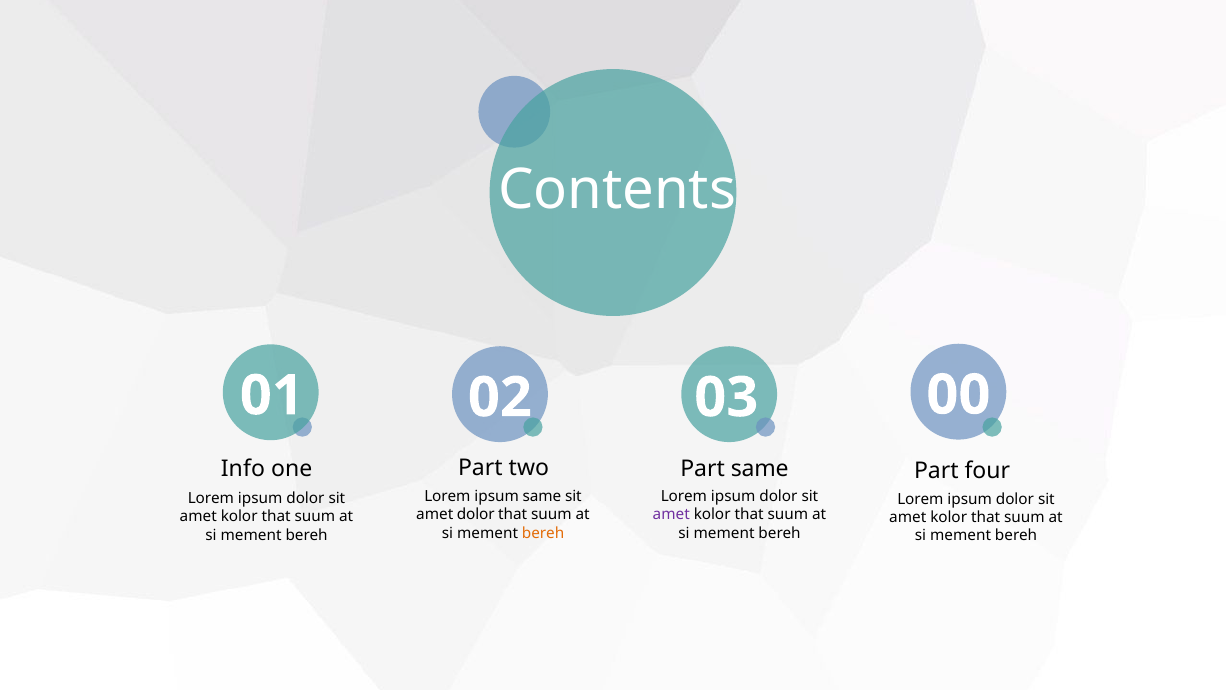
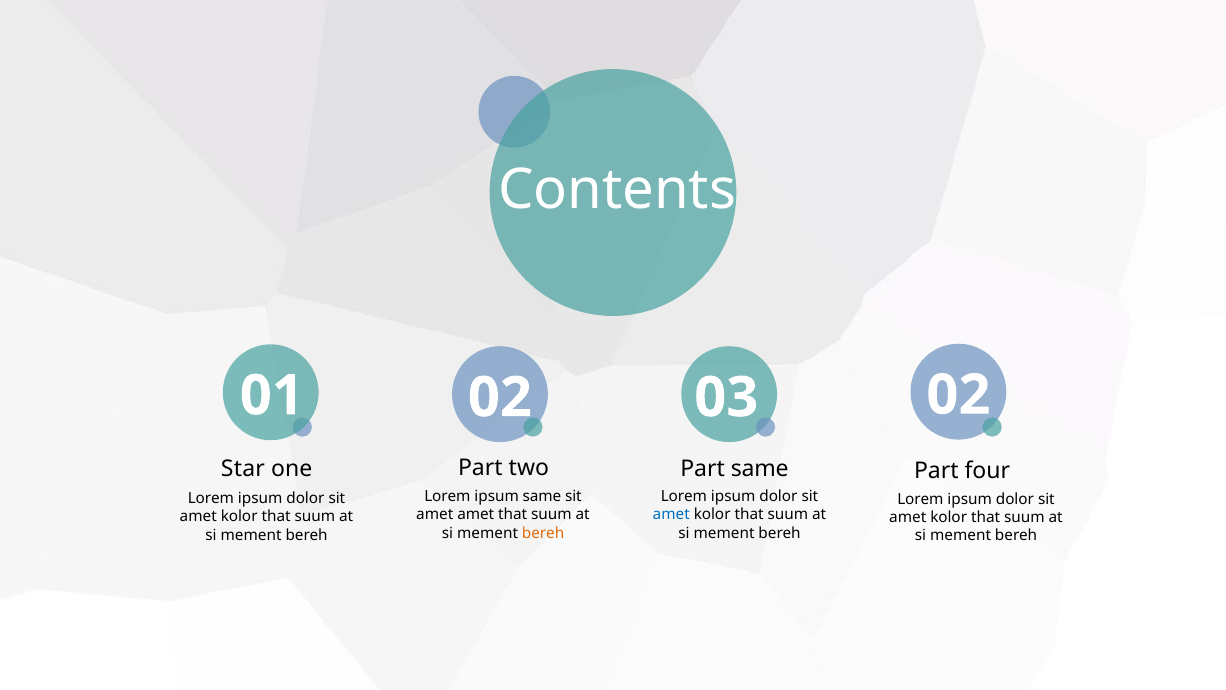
03 00: 00 -> 02
Info: Info -> Star
amet dolor: dolor -> amet
amet at (671, 515) colour: purple -> blue
